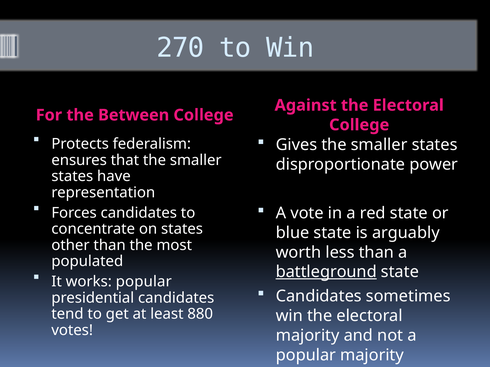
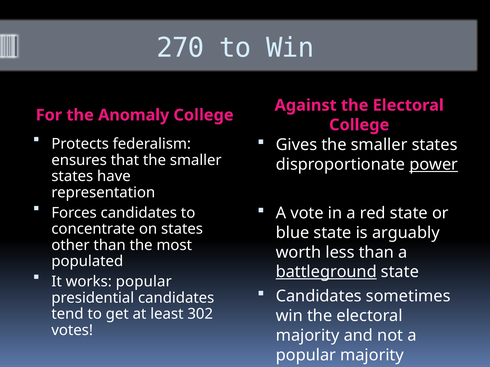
Between: Between -> Anomaly
power underline: none -> present
880: 880 -> 302
